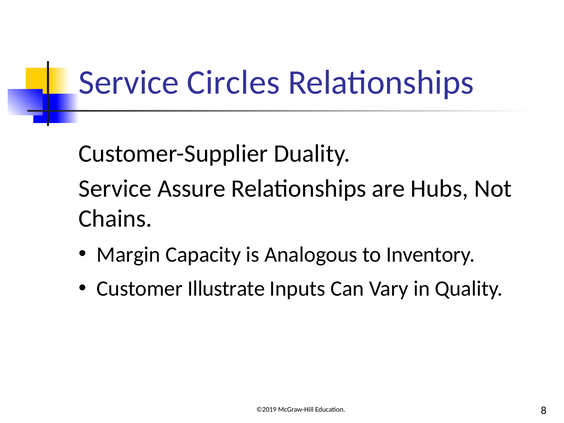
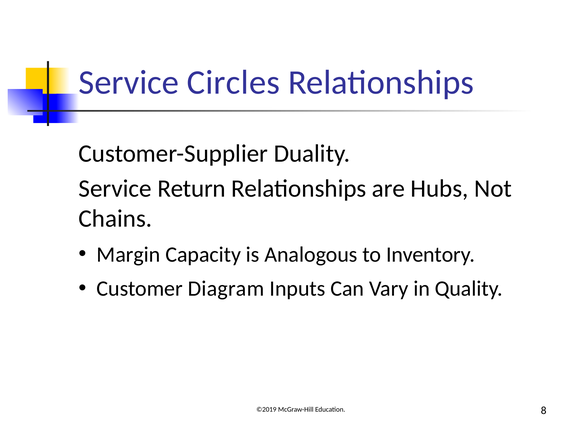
Assure: Assure -> Return
Illustrate: Illustrate -> Diagram
